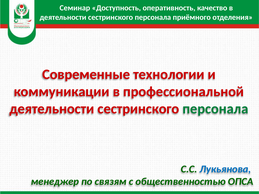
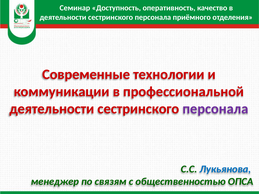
персонала at (215, 109) colour: green -> purple
